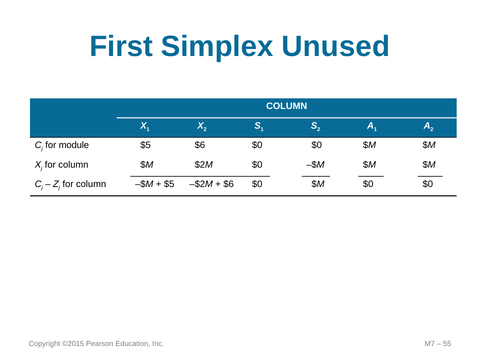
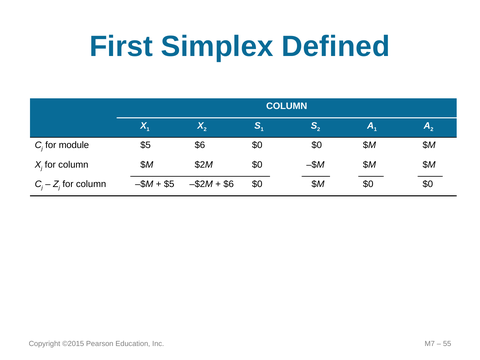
Unused: Unused -> Defined
